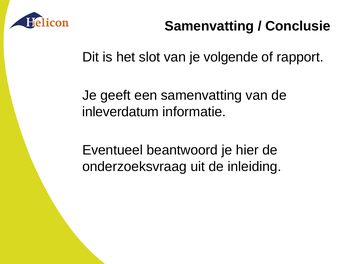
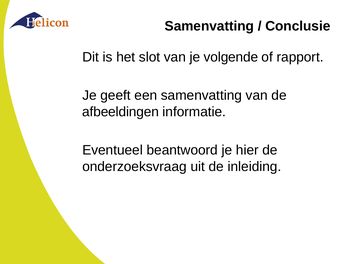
inleverdatum: inleverdatum -> afbeeldingen
